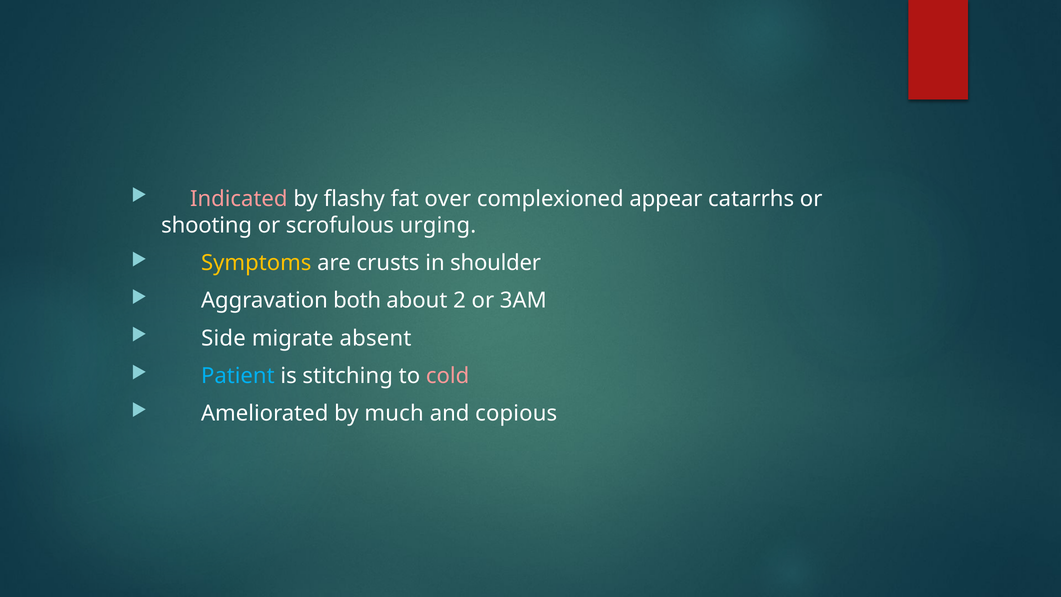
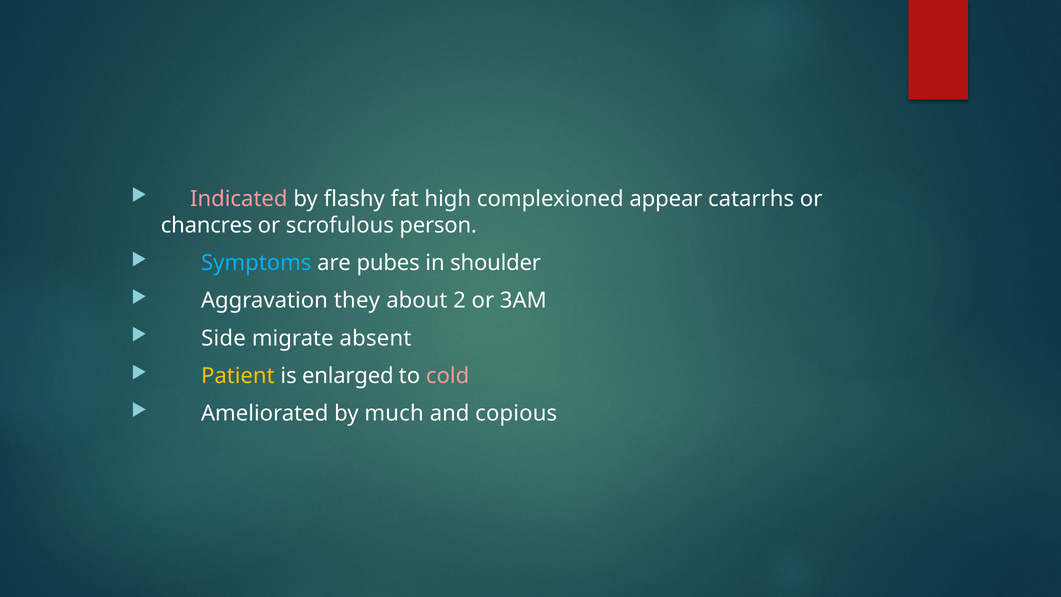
over: over -> high
shooting: shooting -> chancres
urging: urging -> person
Symptoms colour: yellow -> light blue
crusts: crusts -> pubes
both: both -> they
Patient colour: light blue -> yellow
stitching: stitching -> enlarged
